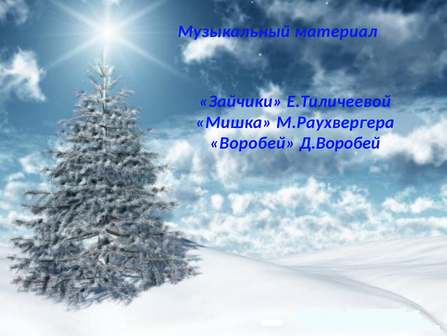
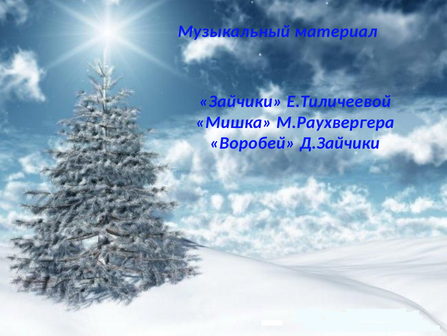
Д.Воробей: Д.Воробей -> Д.Зайчики
